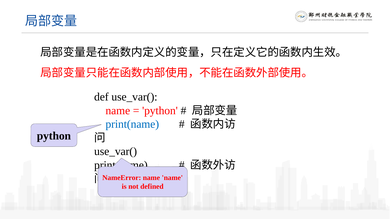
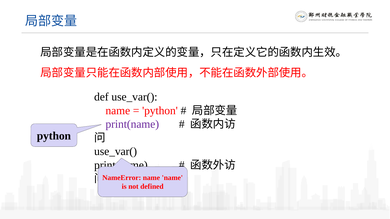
print(name at (132, 124) colour: blue -> purple
